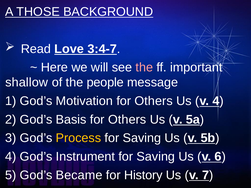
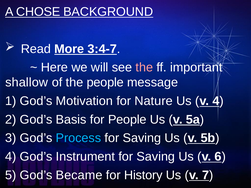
THOSE: THOSE -> CHOSE
Love: Love -> More
Motivation for Others: Others -> Nature
Basis for Others: Others -> People
Process colour: yellow -> light blue
